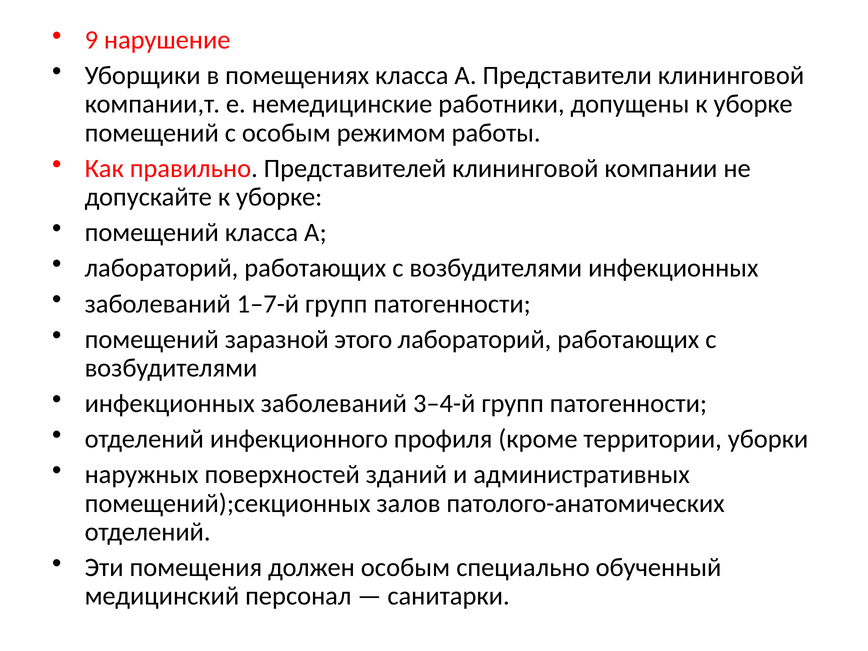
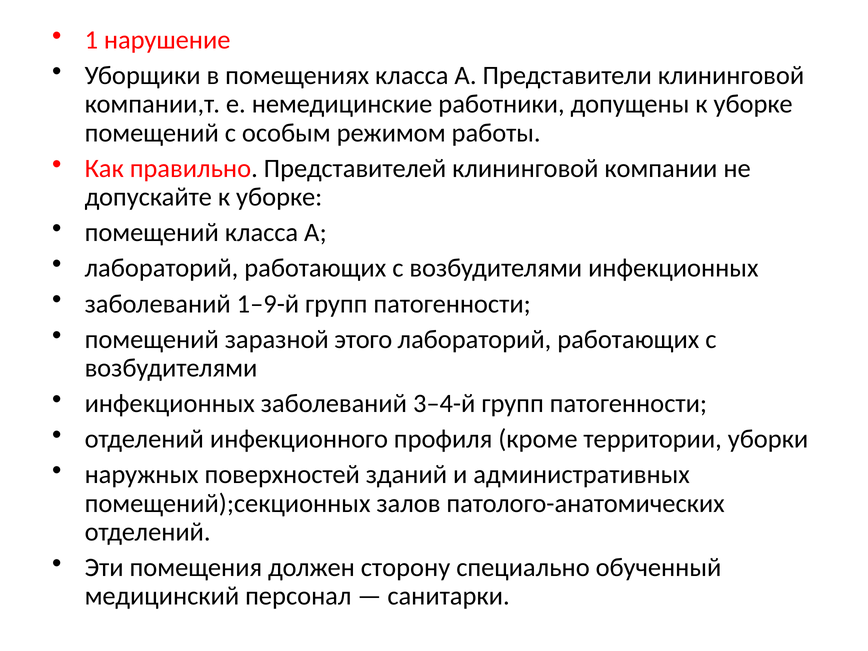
9: 9 -> 1
1–7-й: 1–7-й -> 1–9-й
должен особым: особым -> сторону
